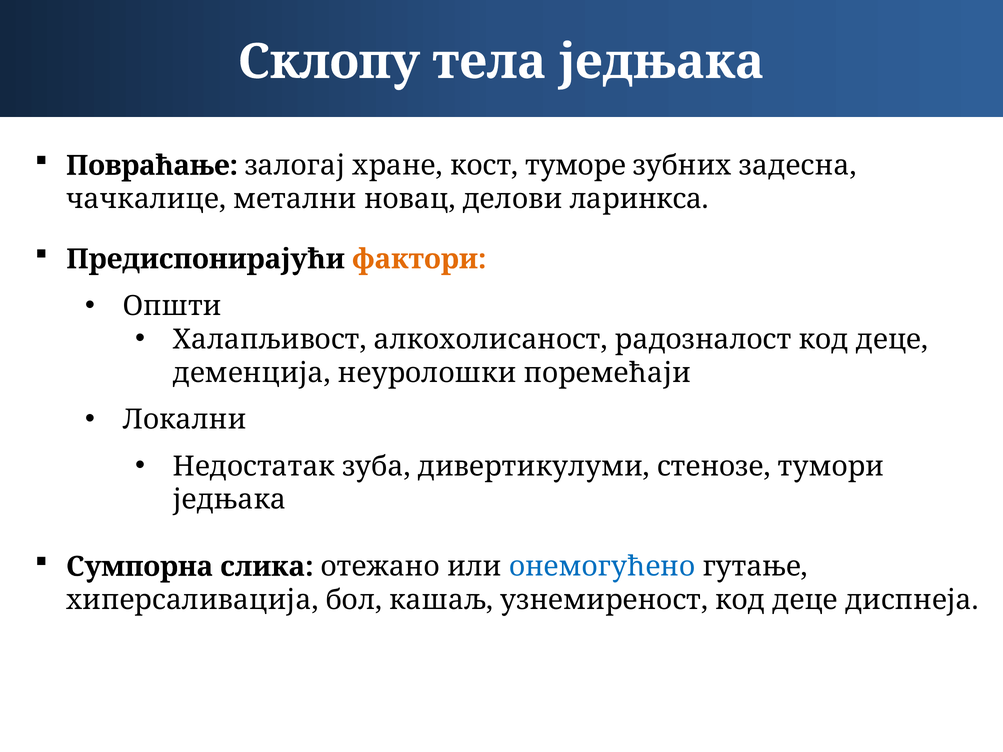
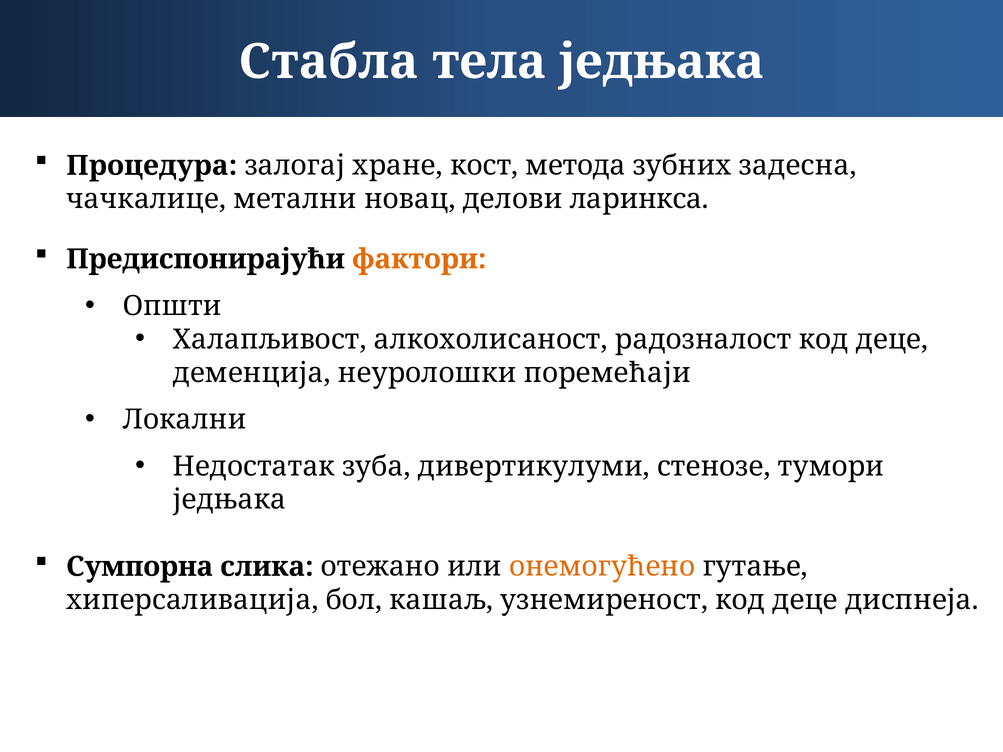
Склопу: Склопу -> Стабла
Повраћање: Повраћање -> Процедура
туморе: туморе -> метода
онемогућено colour: blue -> orange
